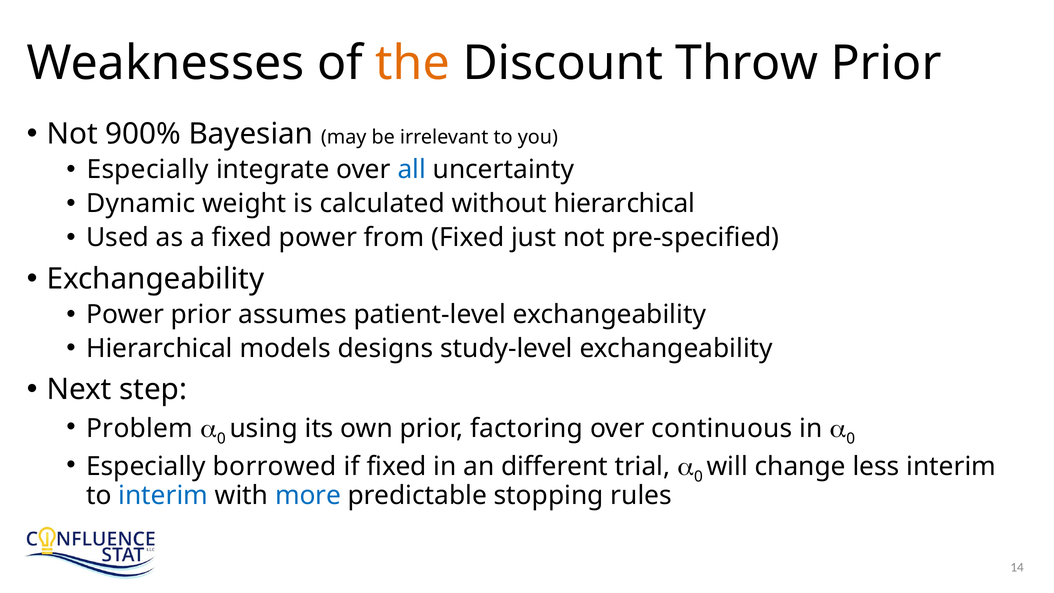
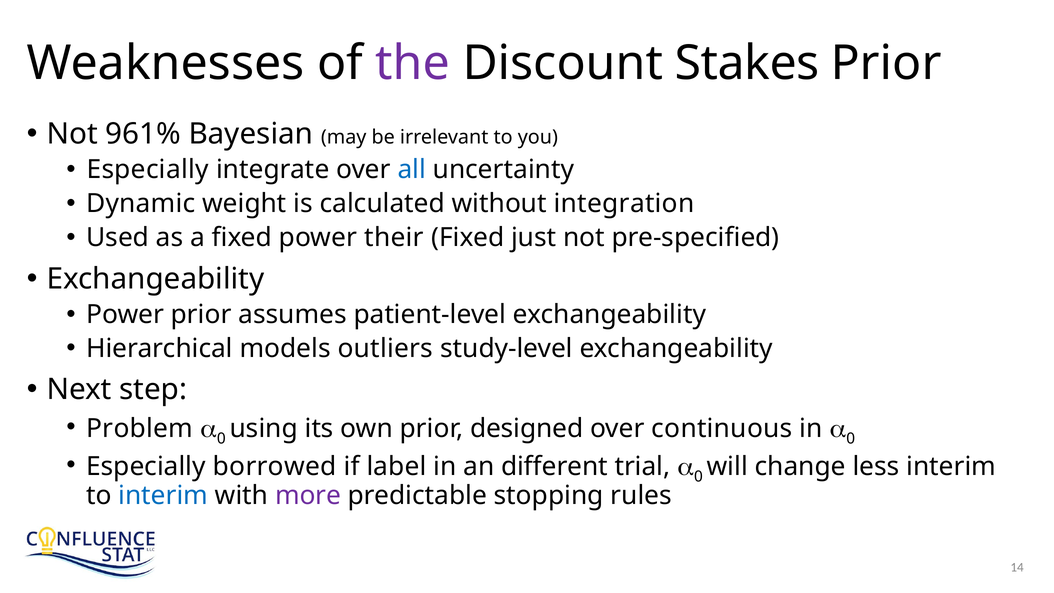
the colour: orange -> purple
Throw: Throw -> Stakes
900%: 900% -> 961%
without hierarchical: hierarchical -> integration
from: from -> their
designs: designs -> outliers
factoring: factoring -> designed
if fixed: fixed -> label
more colour: blue -> purple
